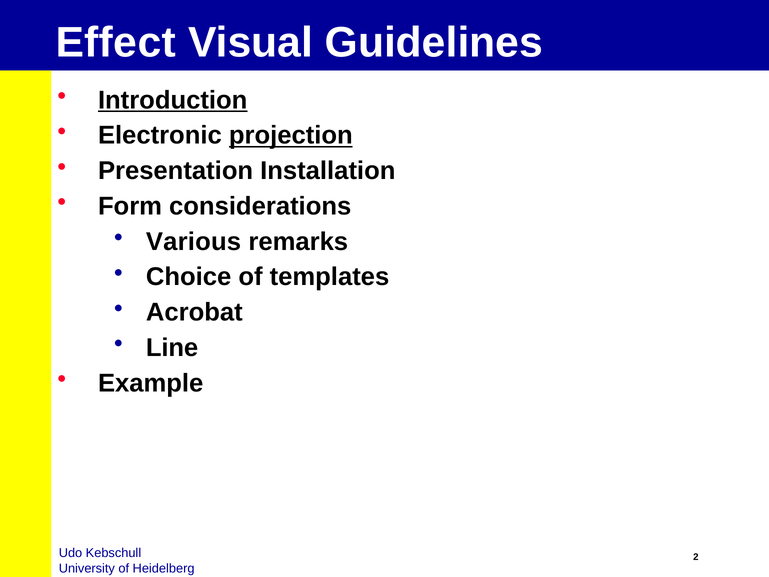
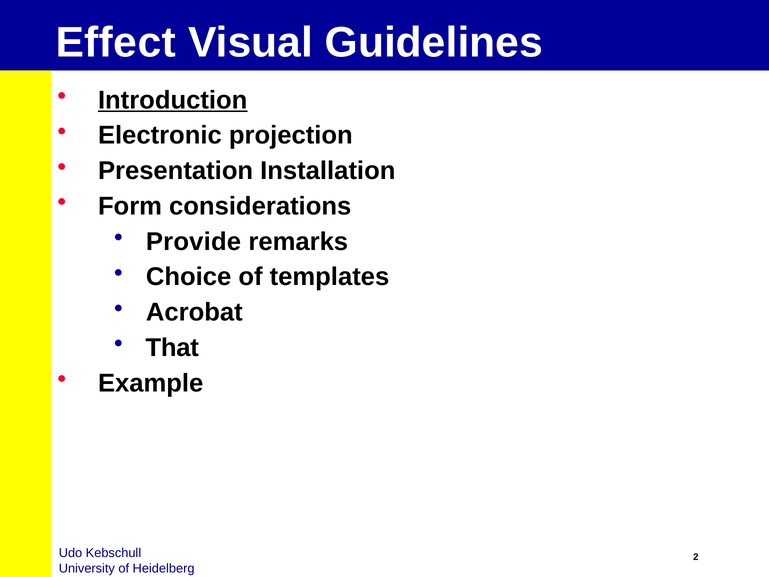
projection underline: present -> none
Various: Various -> Provide
Line: Line -> That
